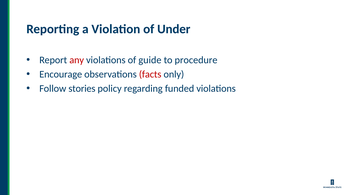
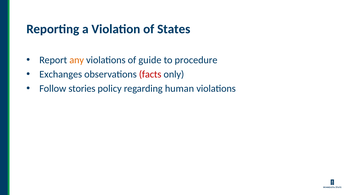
Under: Under -> States
any colour: red -> orange
Encourage: Encourage -> Exchanges
funded: funded -> human
